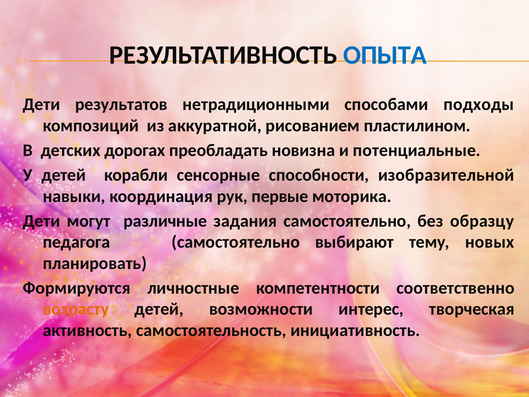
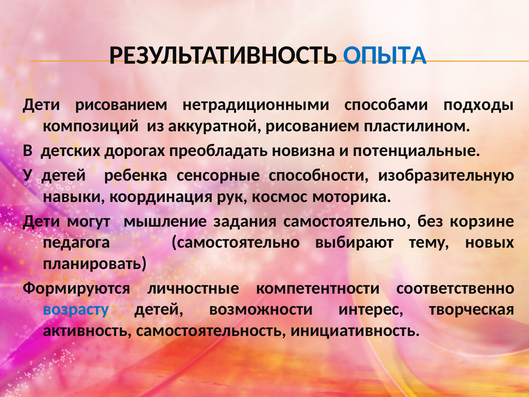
Дети результатов: результатов -> рисованием
корабли: корабли -> ребенка
изобразительной: изобразительной -> изобразительную
первые: первые -> космос
различные: различные -> мышление
образцу: образцу -> корзине
возрасту colour: orange -> blue
